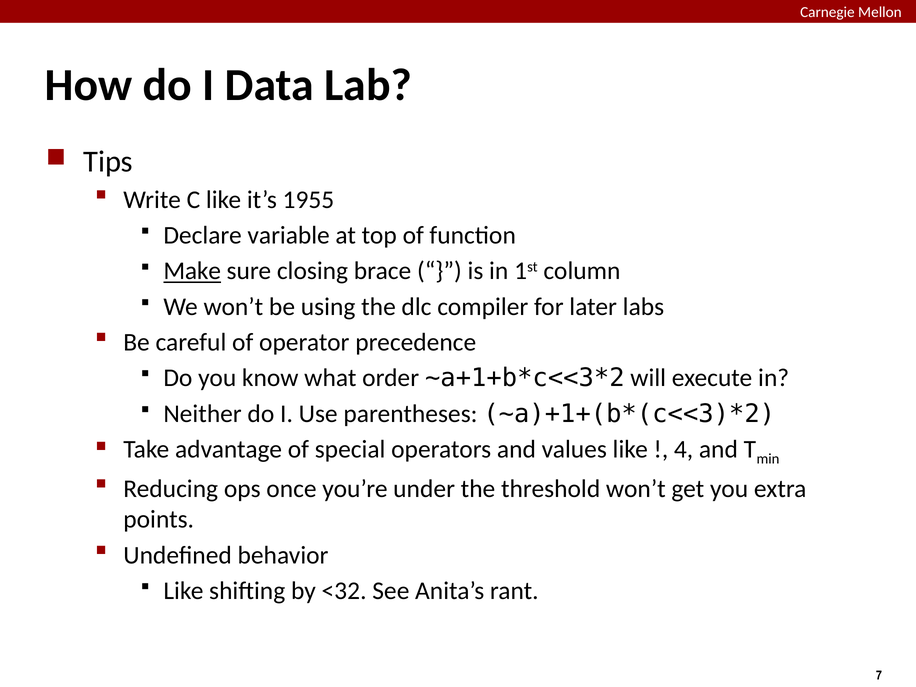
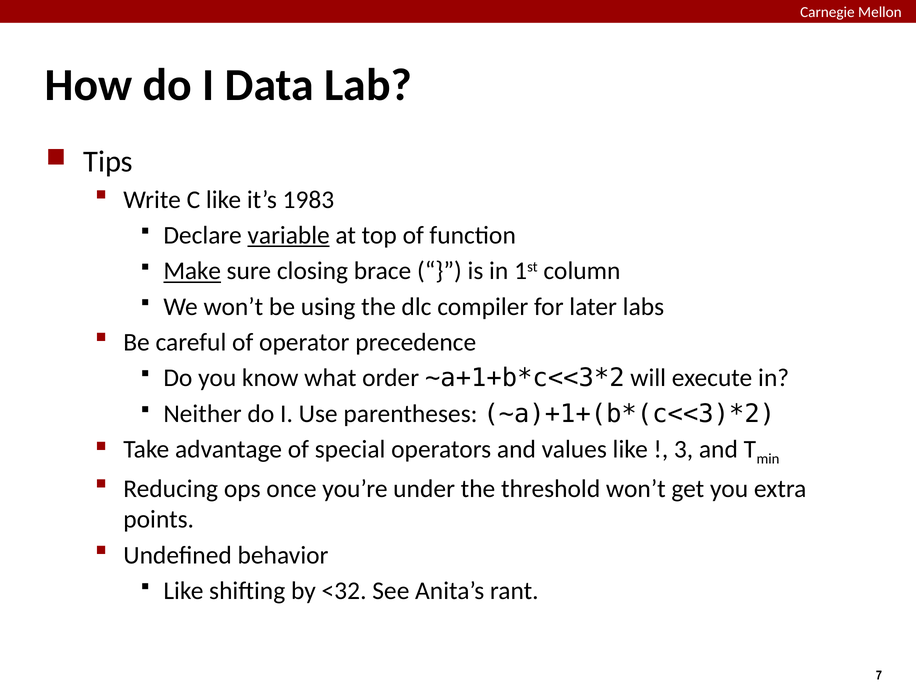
1955: 1955 -> 1983
variable underline: none -> present
4: 4 -> 3
